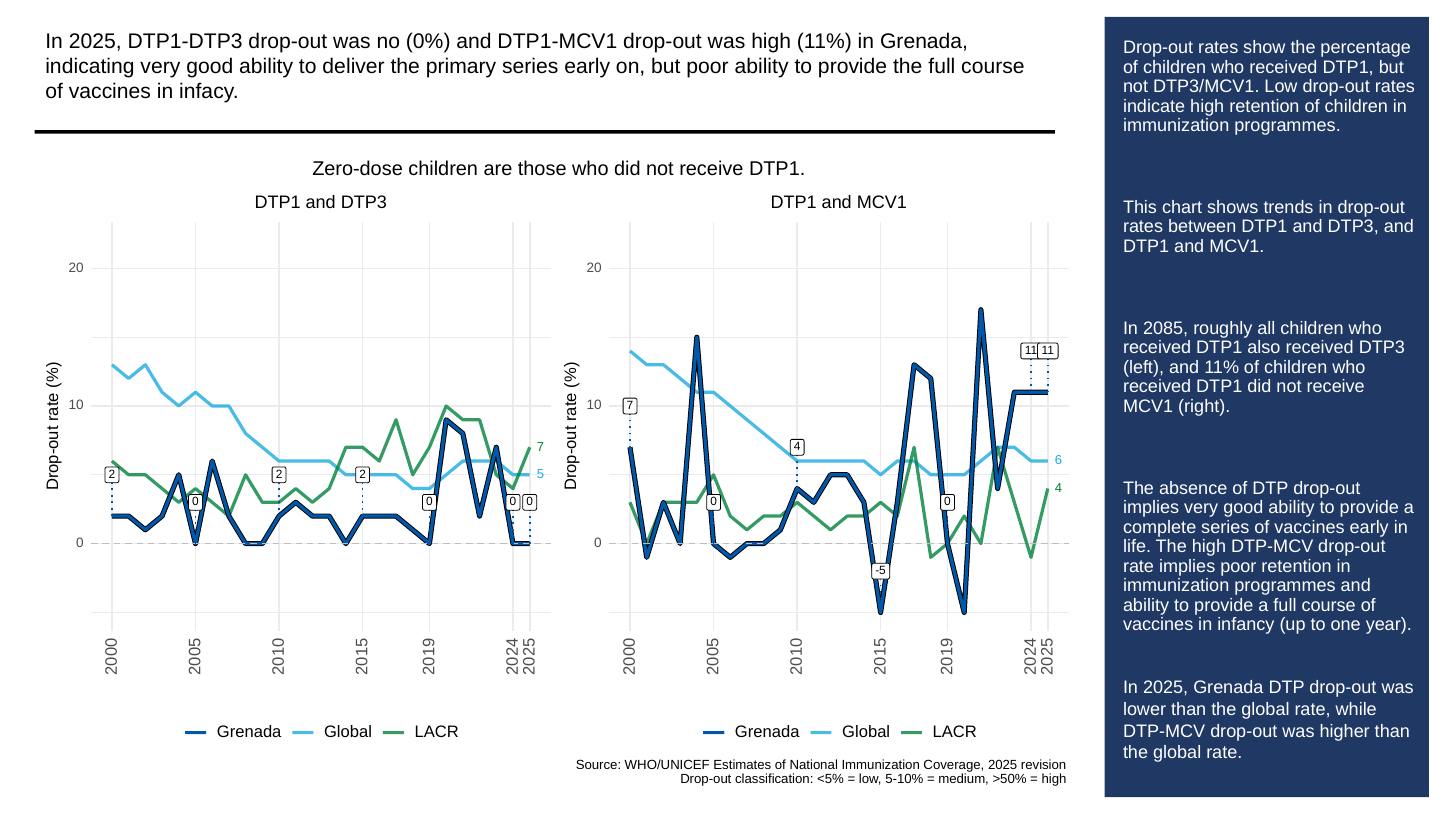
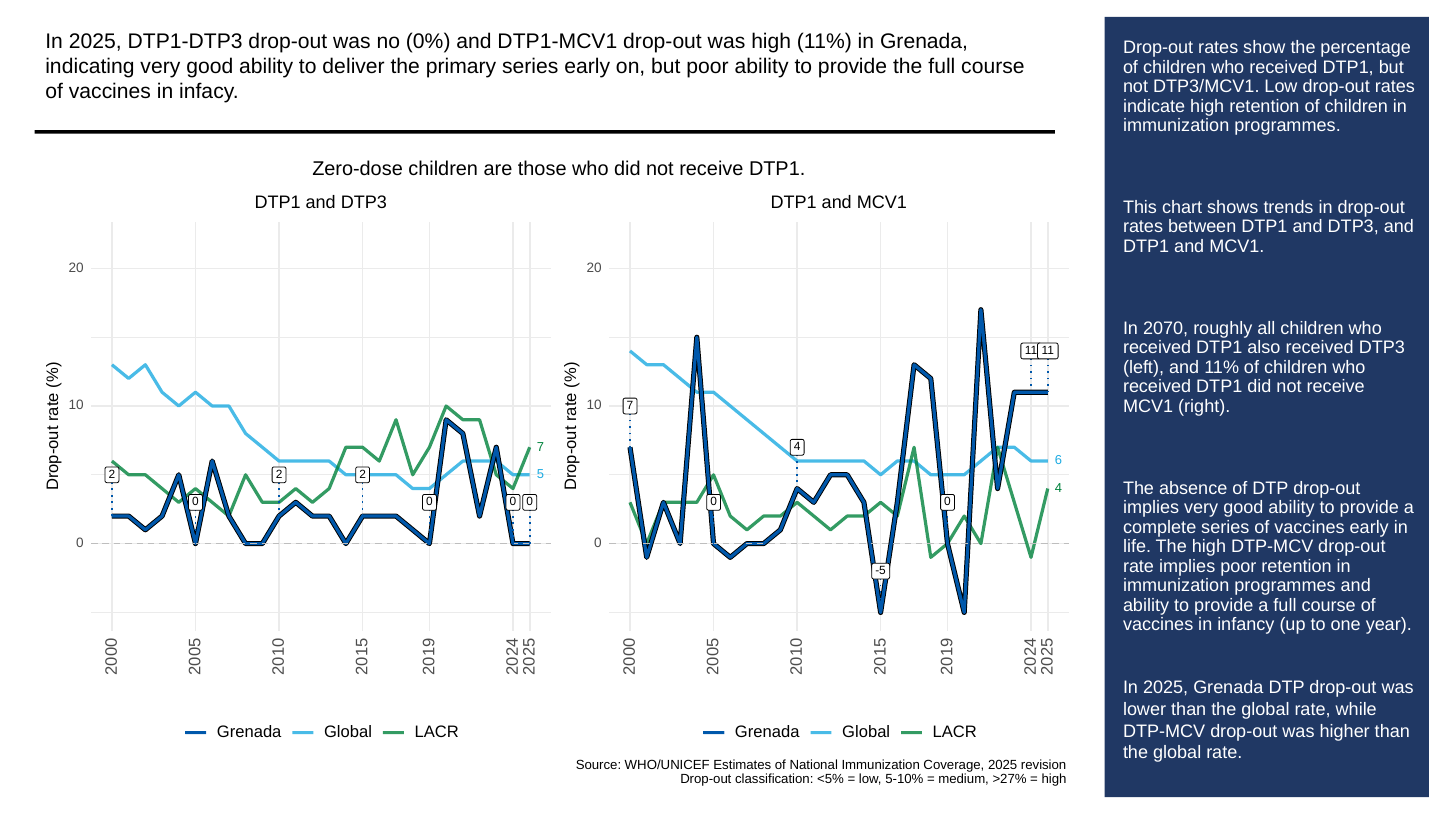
2085: 2085 -> 2070
>50%: >50% -> >27%
